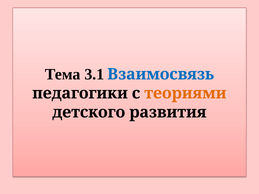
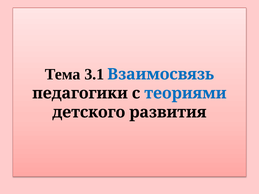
теориями colour: orange -> blue
